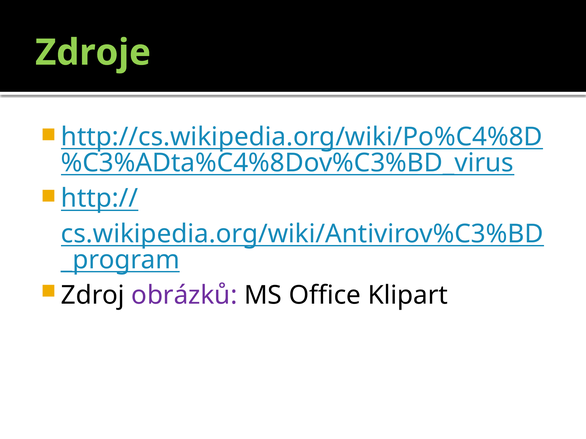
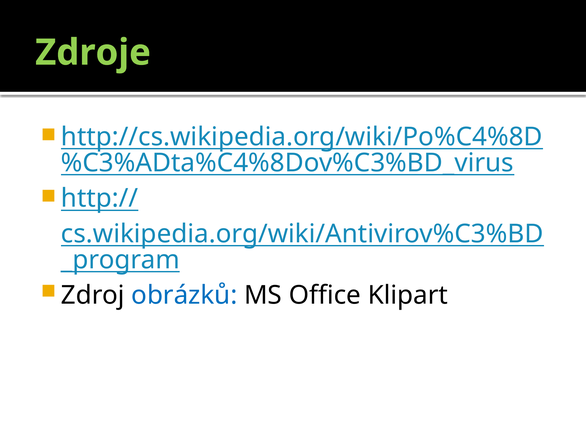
obrázků colour: purple -> blue
